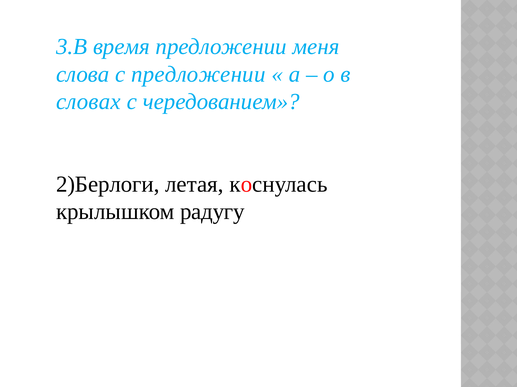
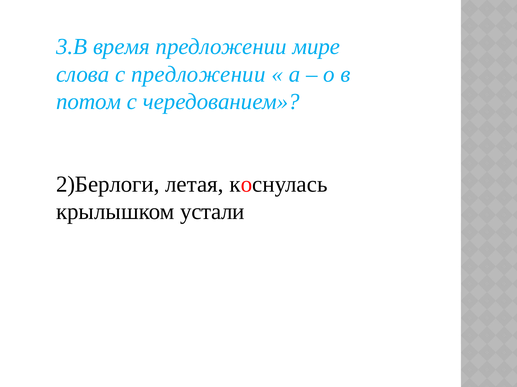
меня: меня -> мире
словах: словах -> потом
радугу: радугу -> устали
